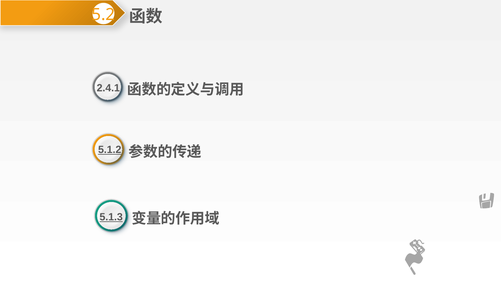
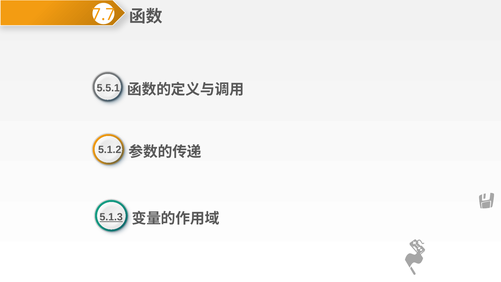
5.2: 5.2 -> 7.7
2.4.1: 2.4.1 -> 5.5.1
5.1.2 underline: present -> none
